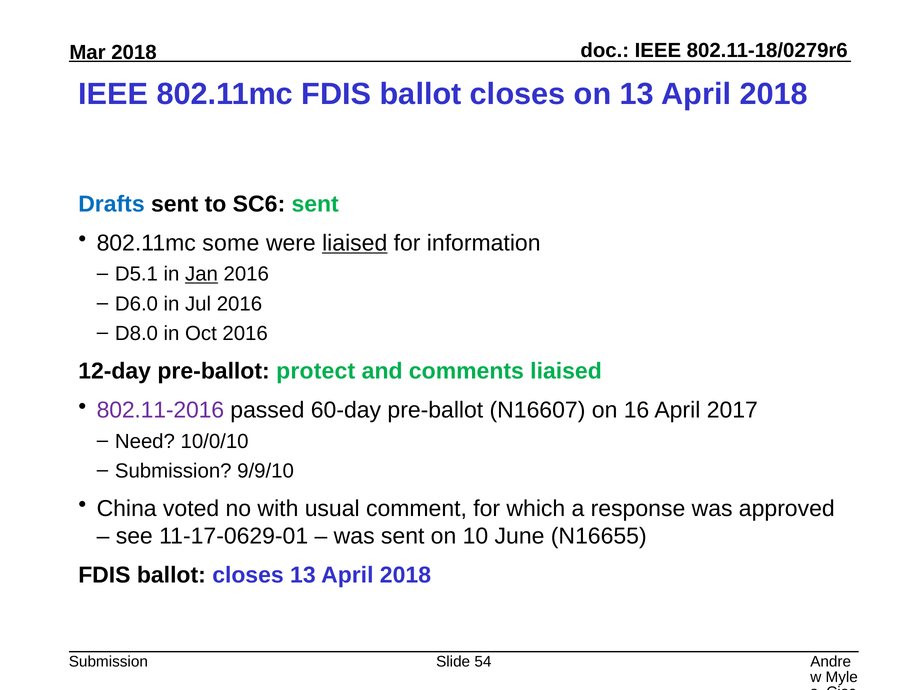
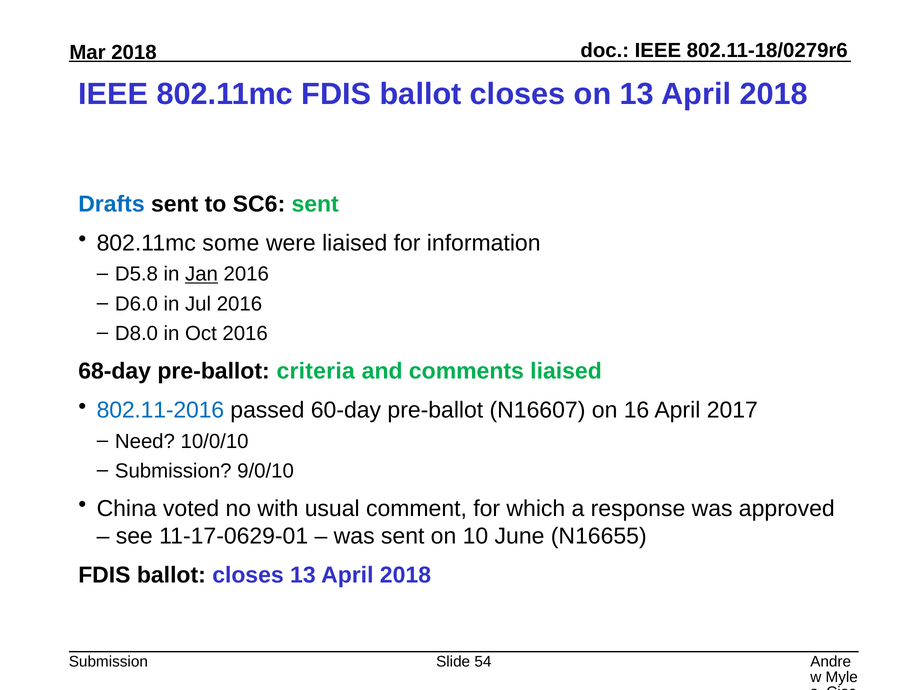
liaised at (355, 243) underline: present -> none
D5.1: D5.1 -> D5.8
12-day: 12-day -> 68-day
protect: protect -> criteria
802.11-2016 colour: purple -> blue
9/9/10: 9/9/10 -> 9/0/10
